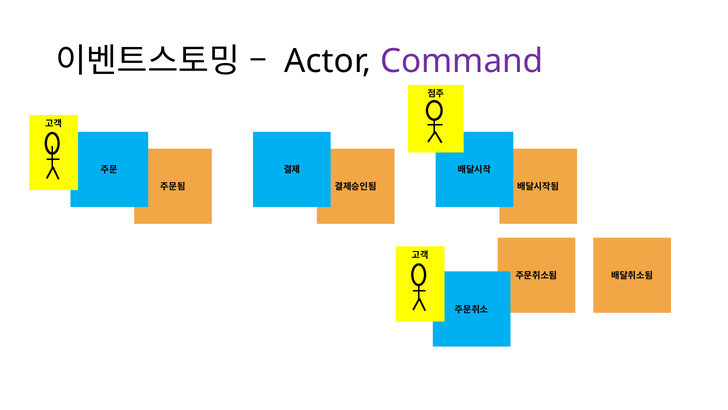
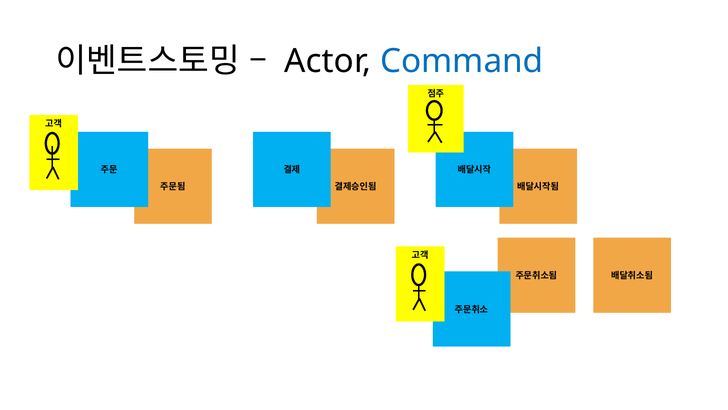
Command colour: purple -> blue
